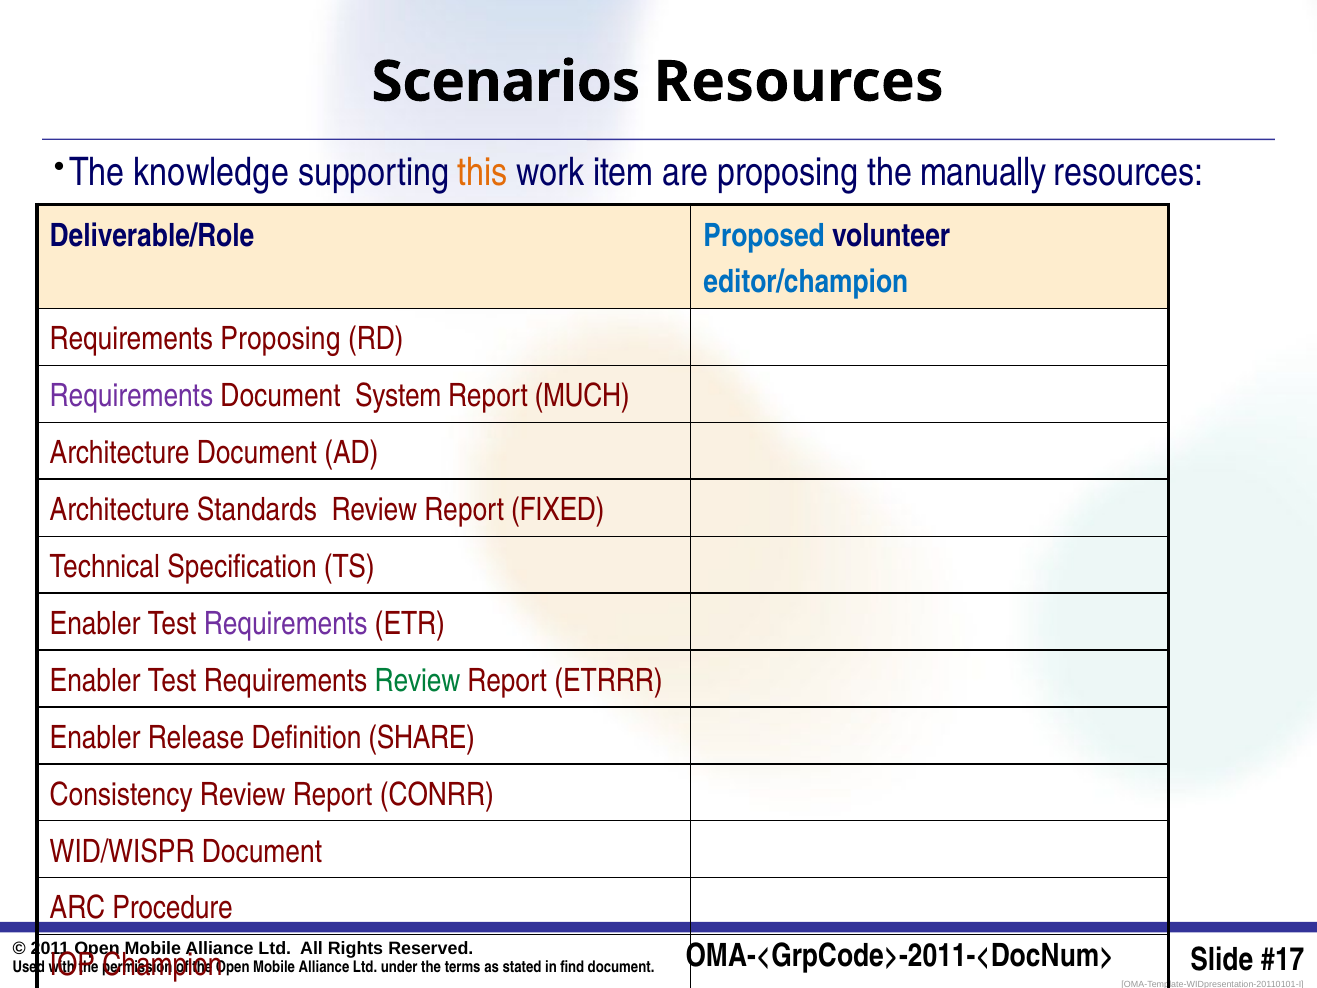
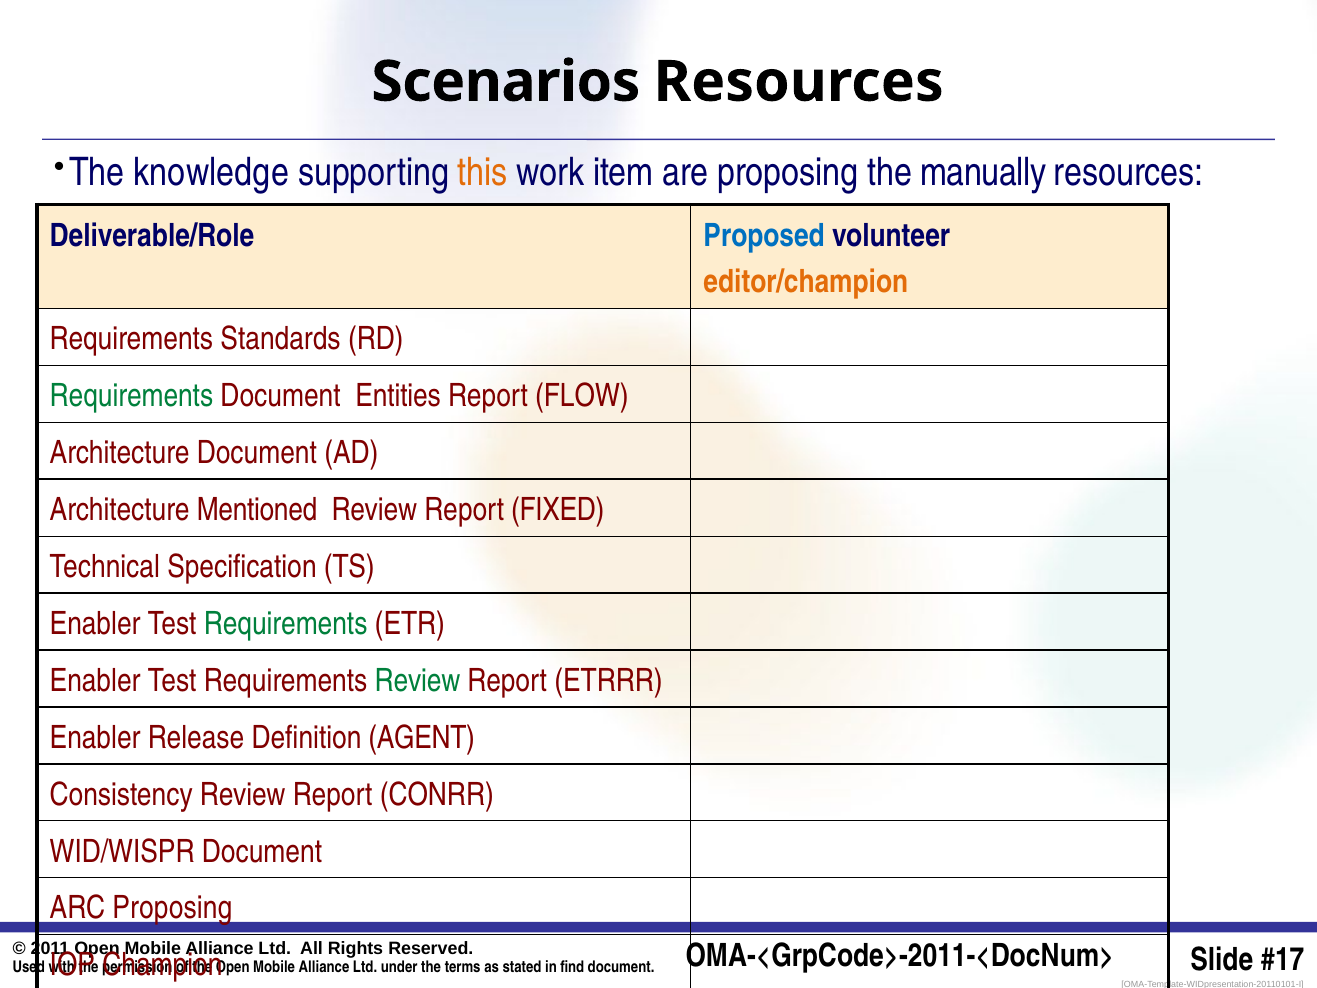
editor/champion colour: blue -> orange
Requirements Proposing: Proposing -> Standards
Requirements at (131, 396) colour: purple -> green
System: System -> Entities
MUCH: MUCH -> FLOW
Standards: Standards -> Mentioned
Requirements at (286, 624) colour: purple -> green
SHARE: SHARE -> AGENT
ARC Procedure: Procedure -> Proposing
